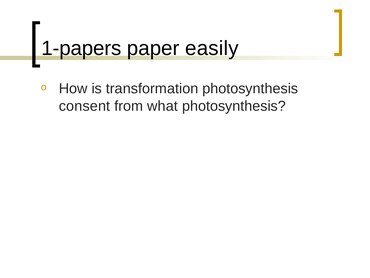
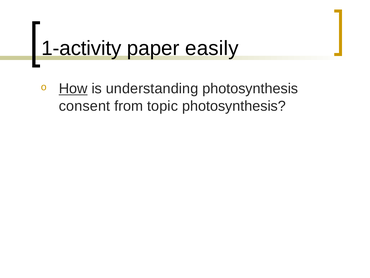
1-papers: 1-papers -> 1-activity
How underline: none -> present
transformation: transformation -> understanding
what: what -> topic
